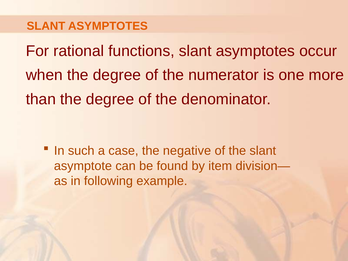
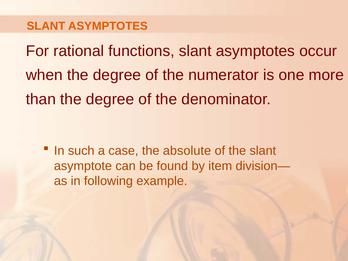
negative: negative -> absolute
